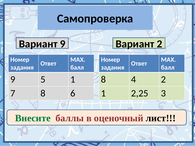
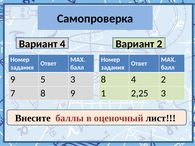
Вариант 9: 9 -> 4
5 1: 1 -> 3
8 6: 6 -> 9
Внесите colour: green -> black
